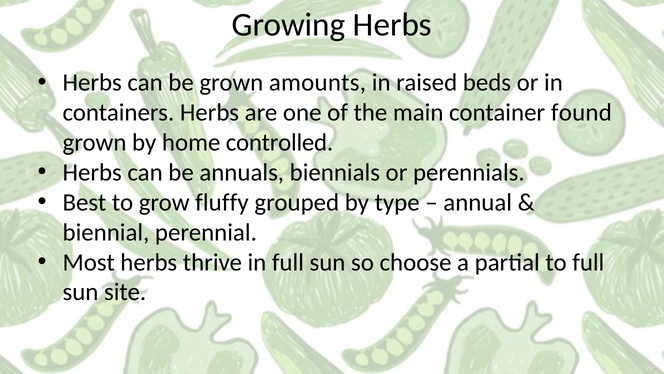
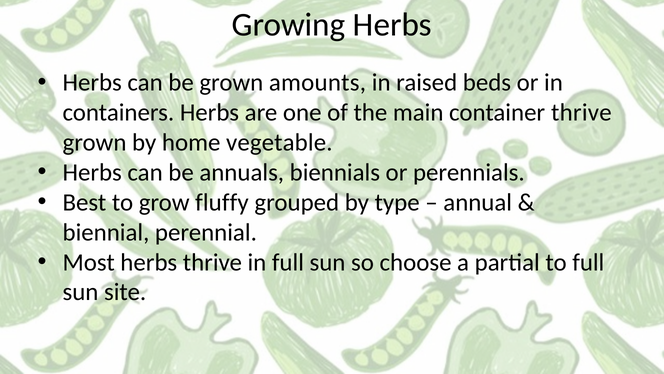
container found: found -> thrive
controlled: controlled -> vegetable
